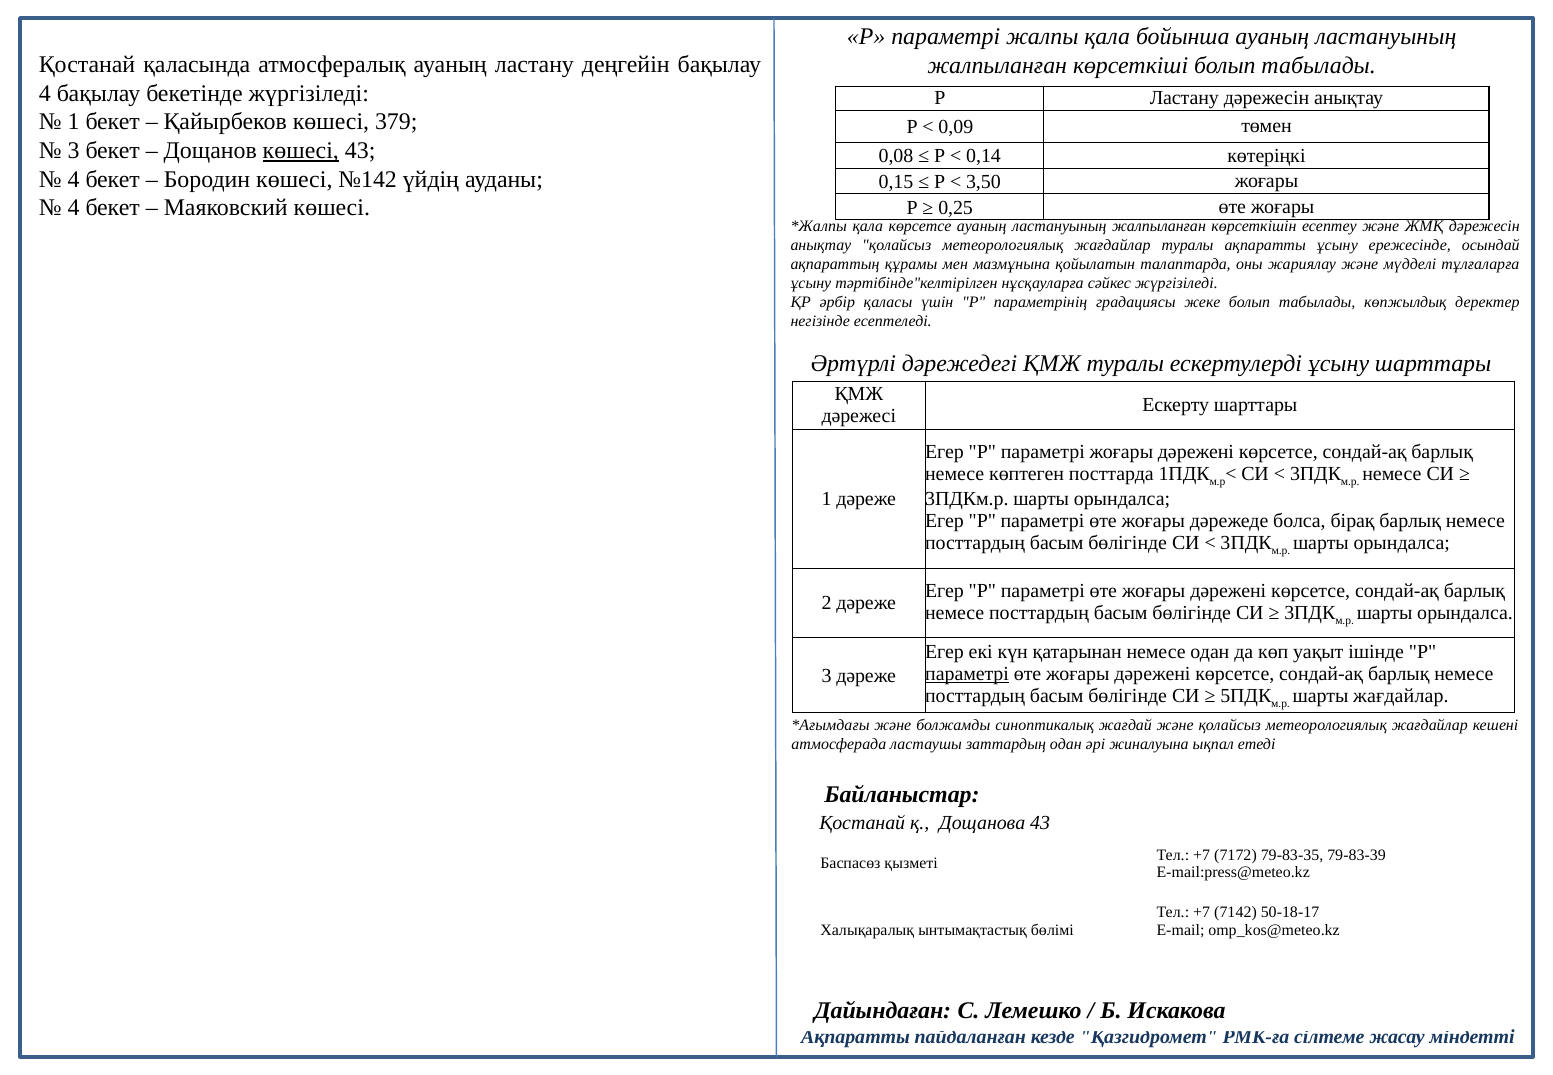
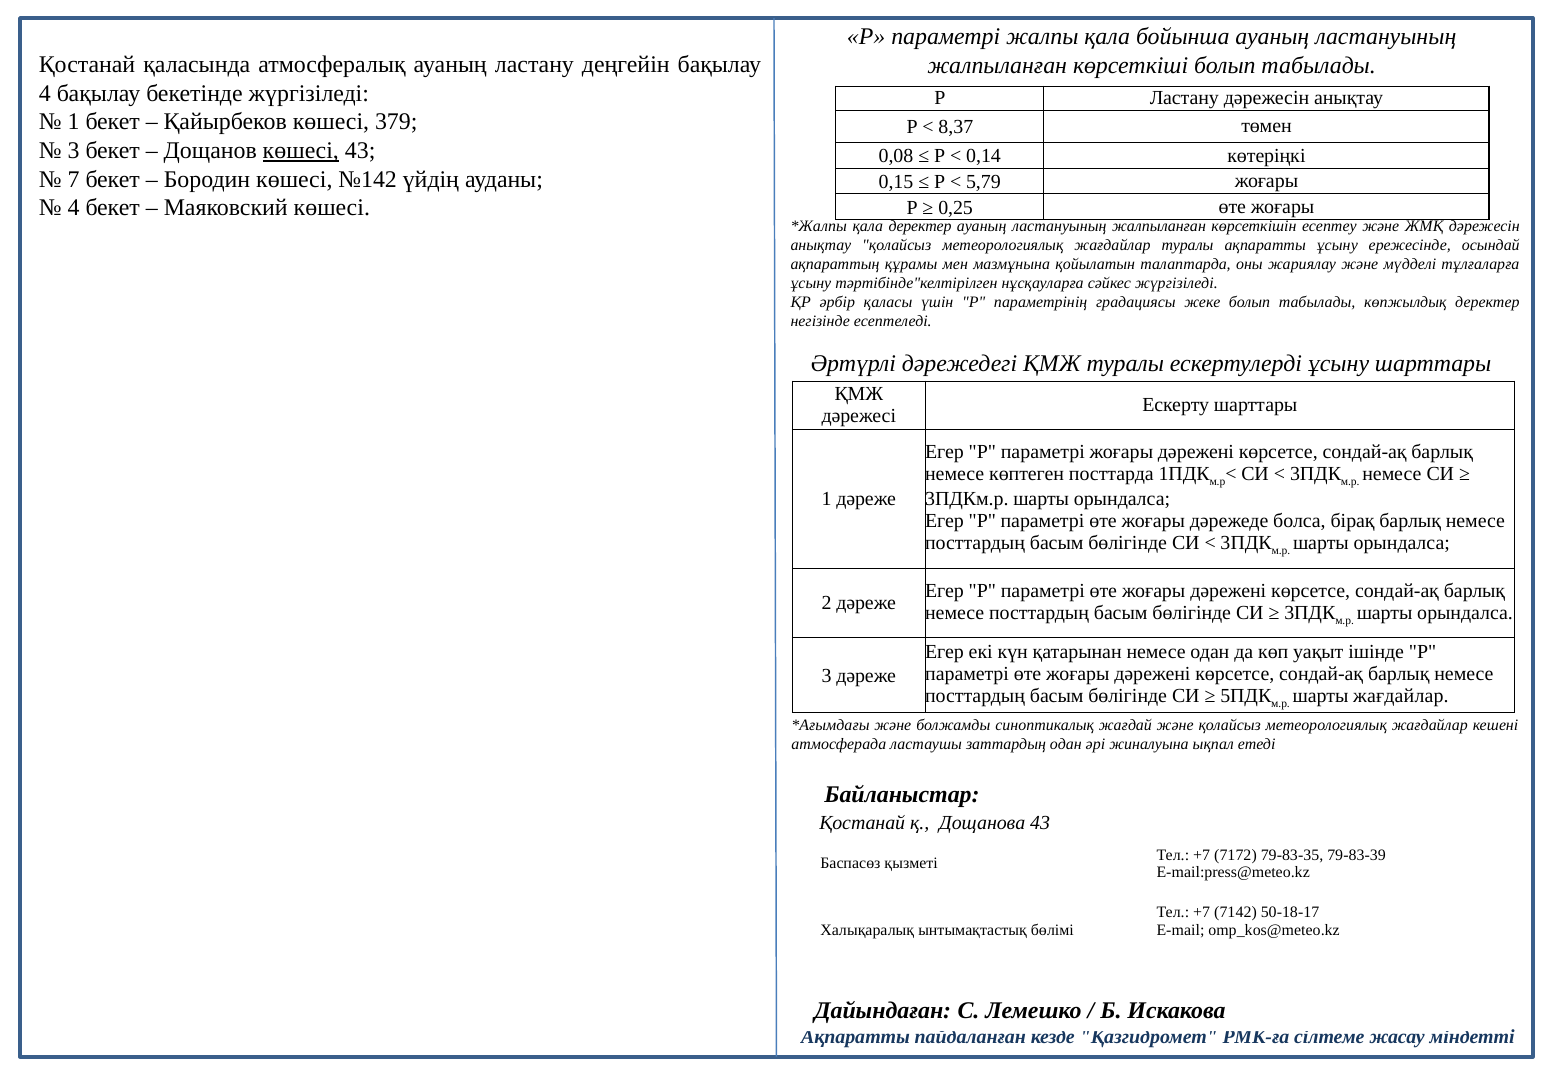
0,09: 0,09 -> 8,37
4 at (74, 179): 4 -> 7
3,50: 3,50 -> 5,79
қала көрсетсе: көрсетсе -> деректер
параметрі at (967, 674) underline: present -> none
